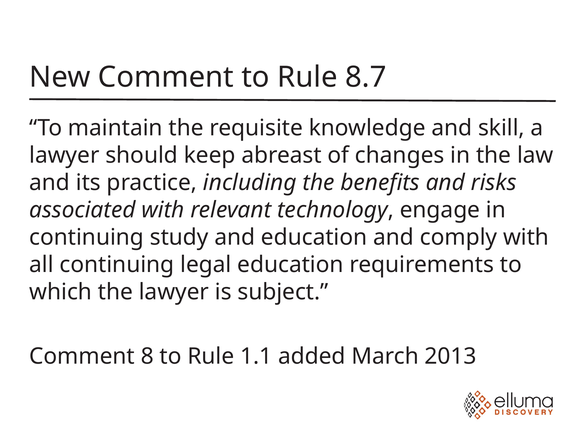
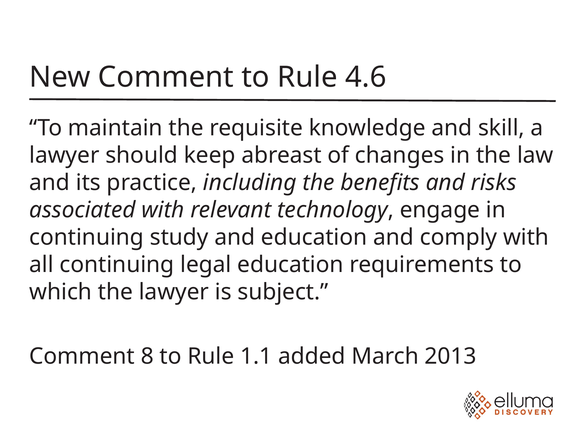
8.7: 8.7 -> 4.6
